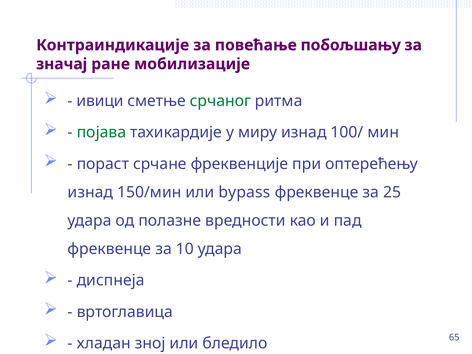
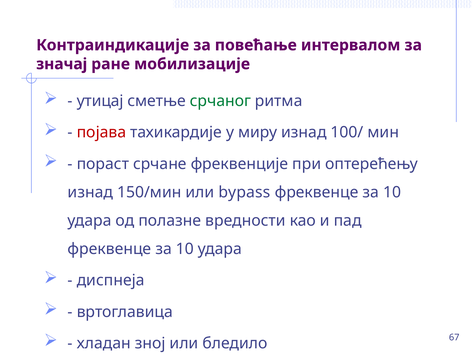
побољшању: побољшању -> интервалом
ивици: ивици -> утицај
појава colour: green -> red
25 at (392, 192): 25 -> 10
65: 65 -> 67
